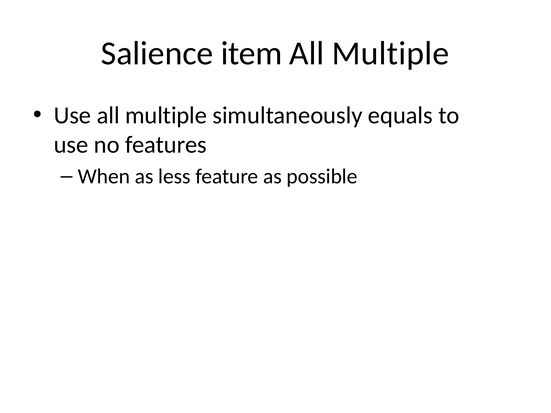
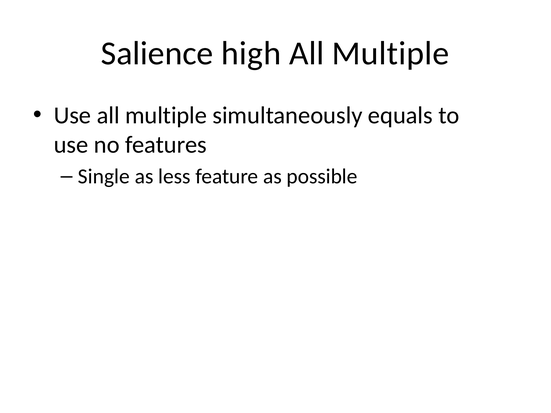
item: item -> high
When: When -> Single
